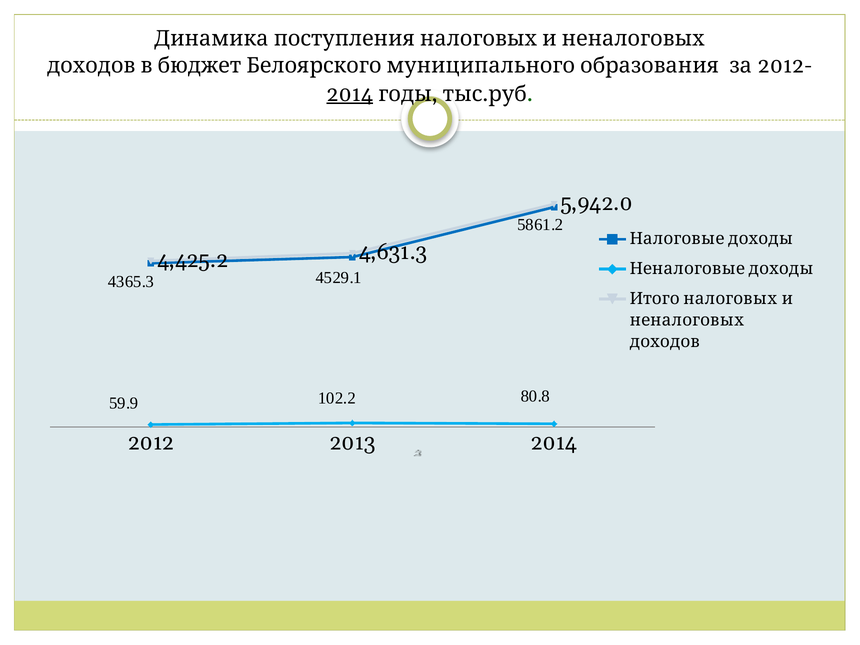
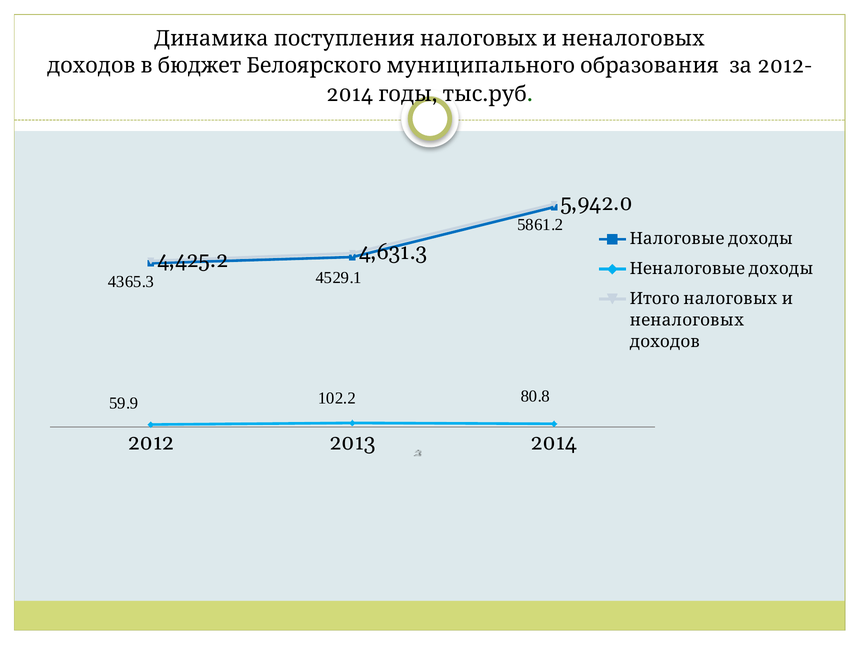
2014 at (350, 94) underline: present -> none
